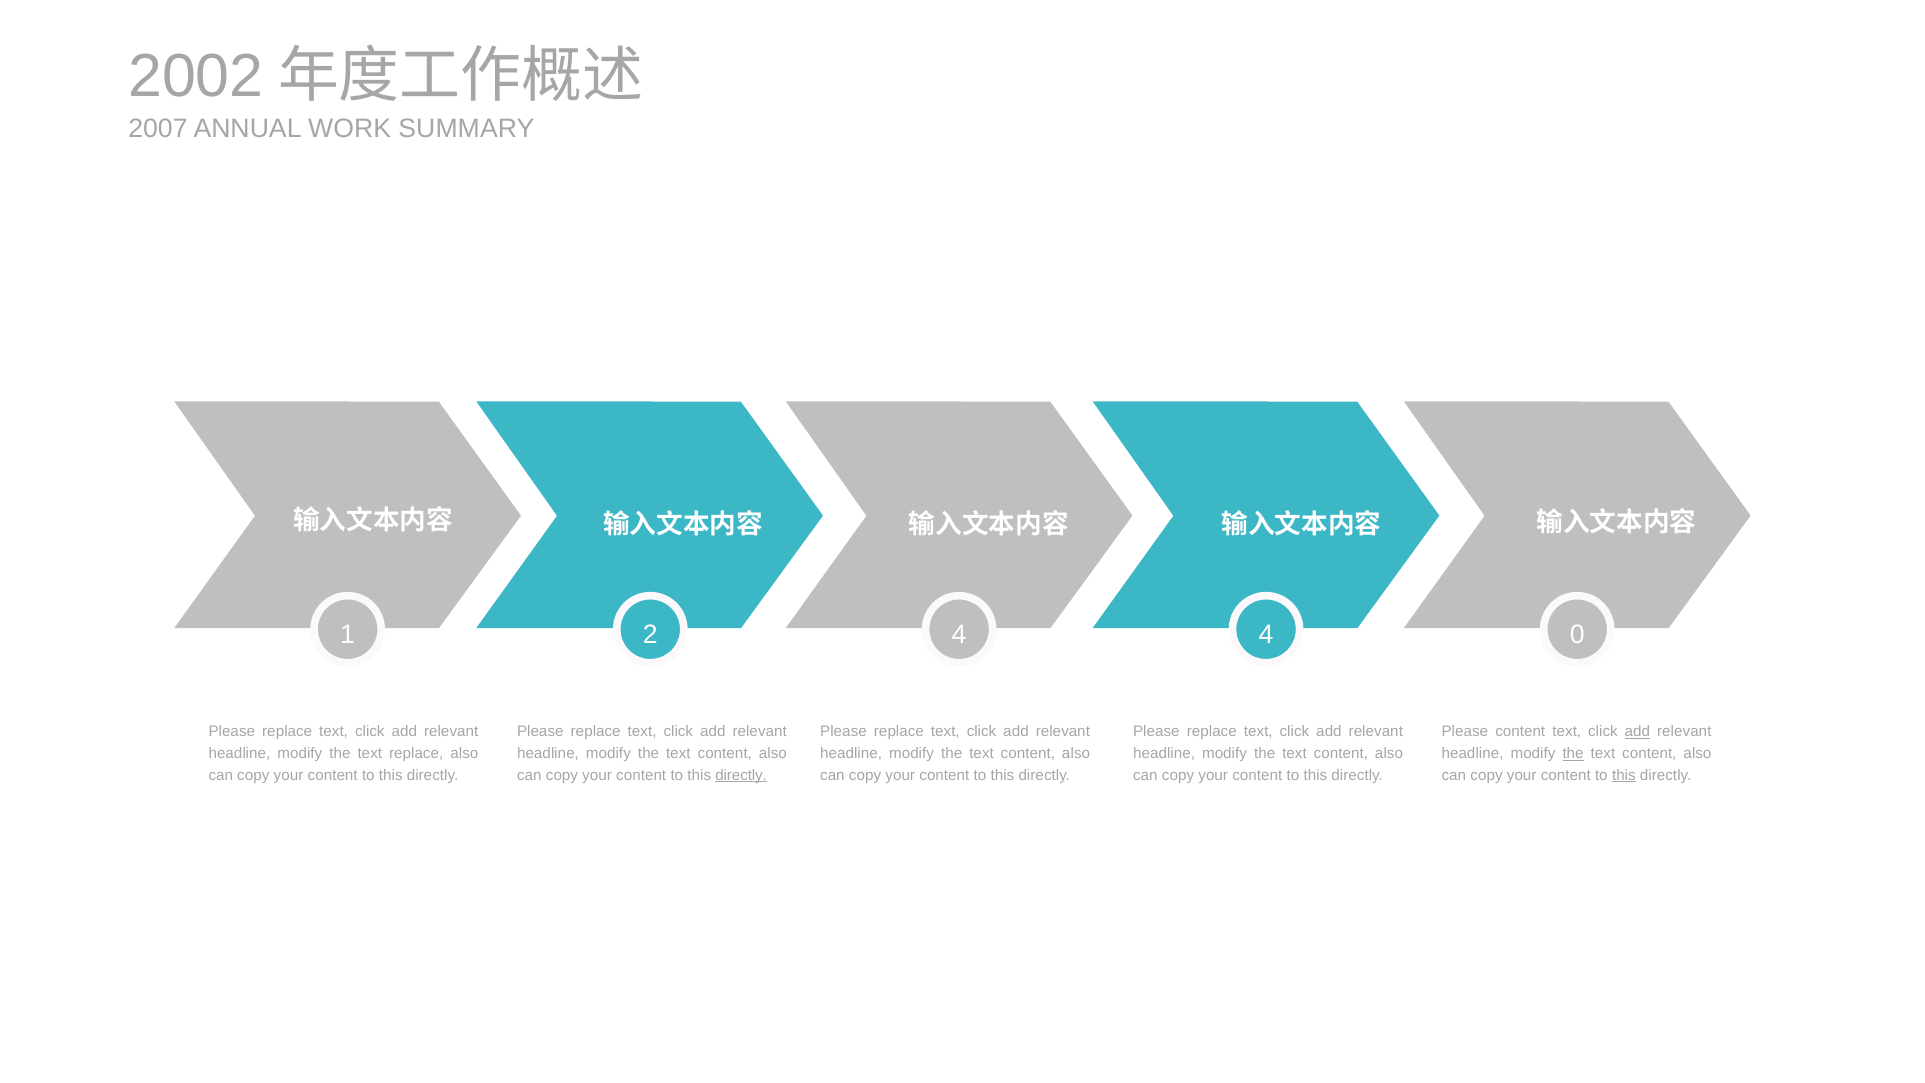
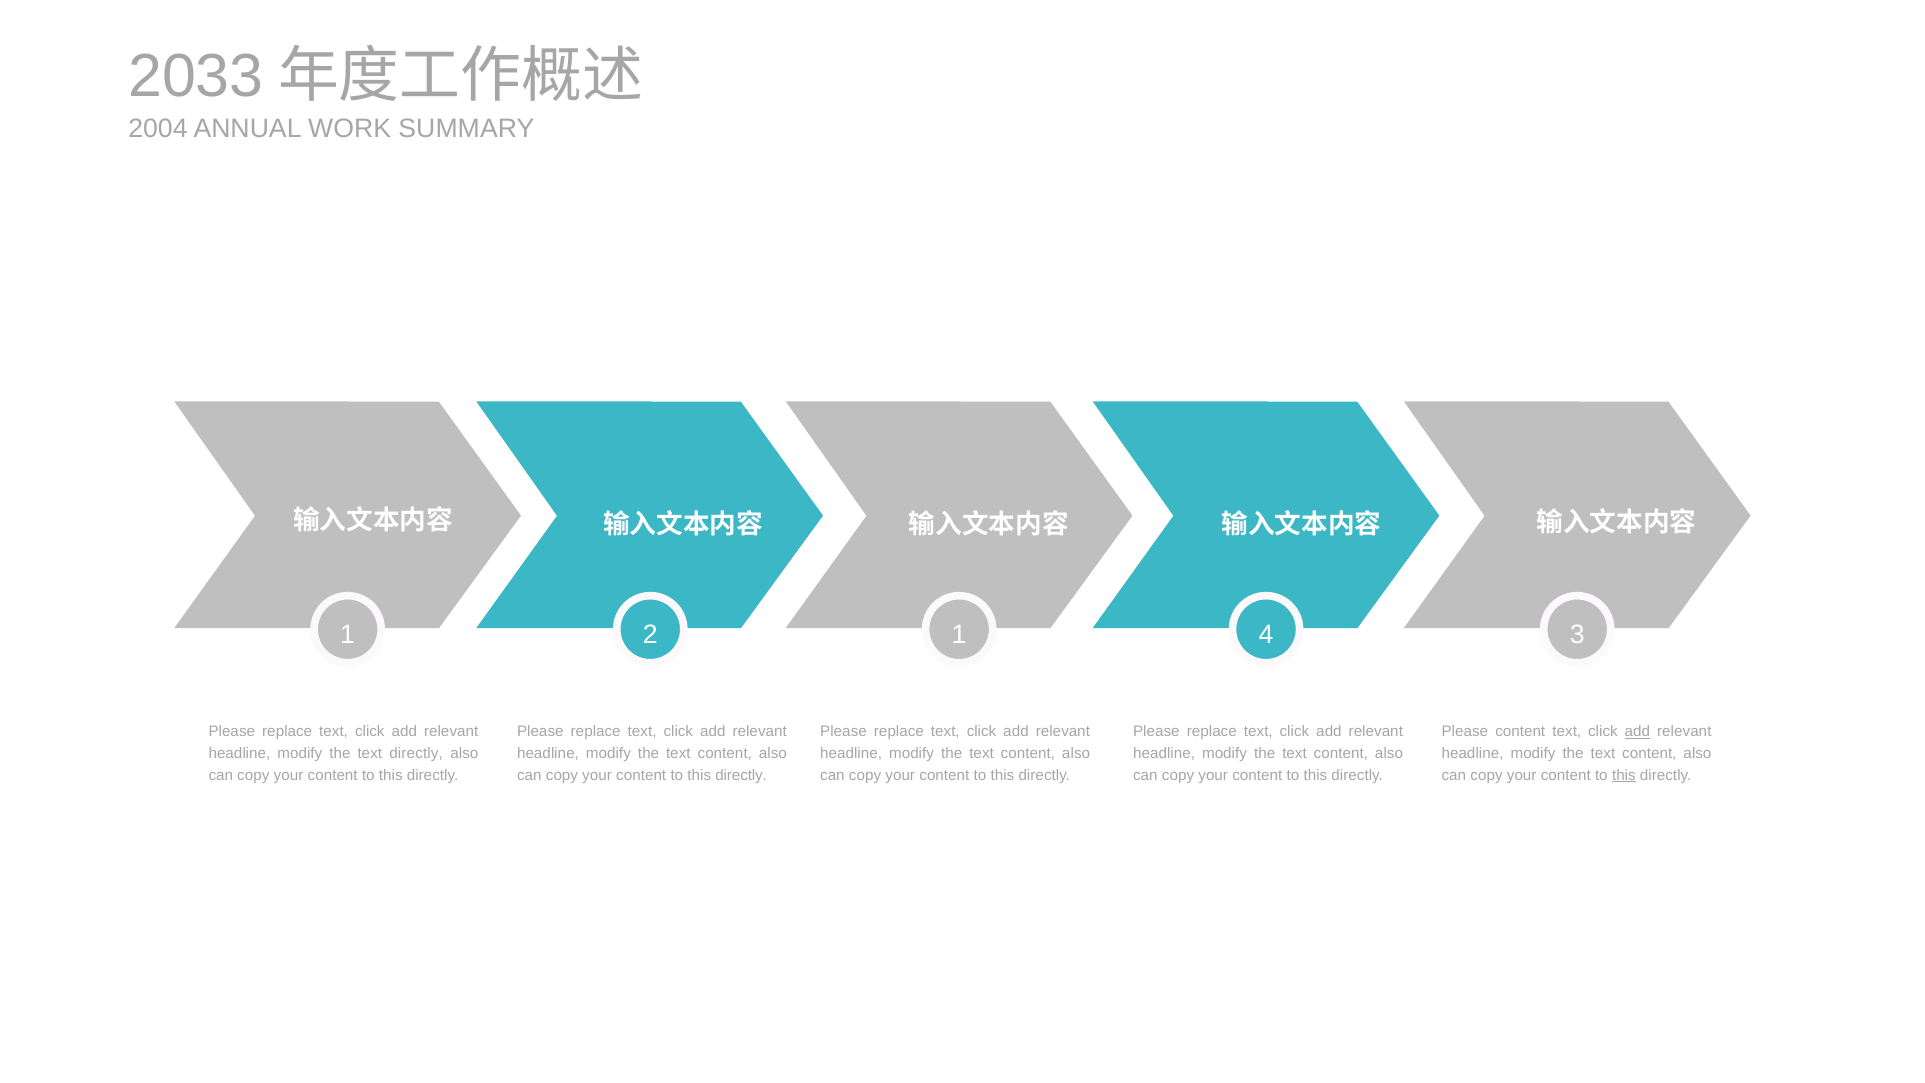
2002: 2002 -> 2033
2007: 2007 -> 2004
2 4: 4 -> 1
0: 0 -> 3
text replace: replace -> directly
the at (1573, 753) underline: present -> none
directly at (741, 775) underline: present -> none
